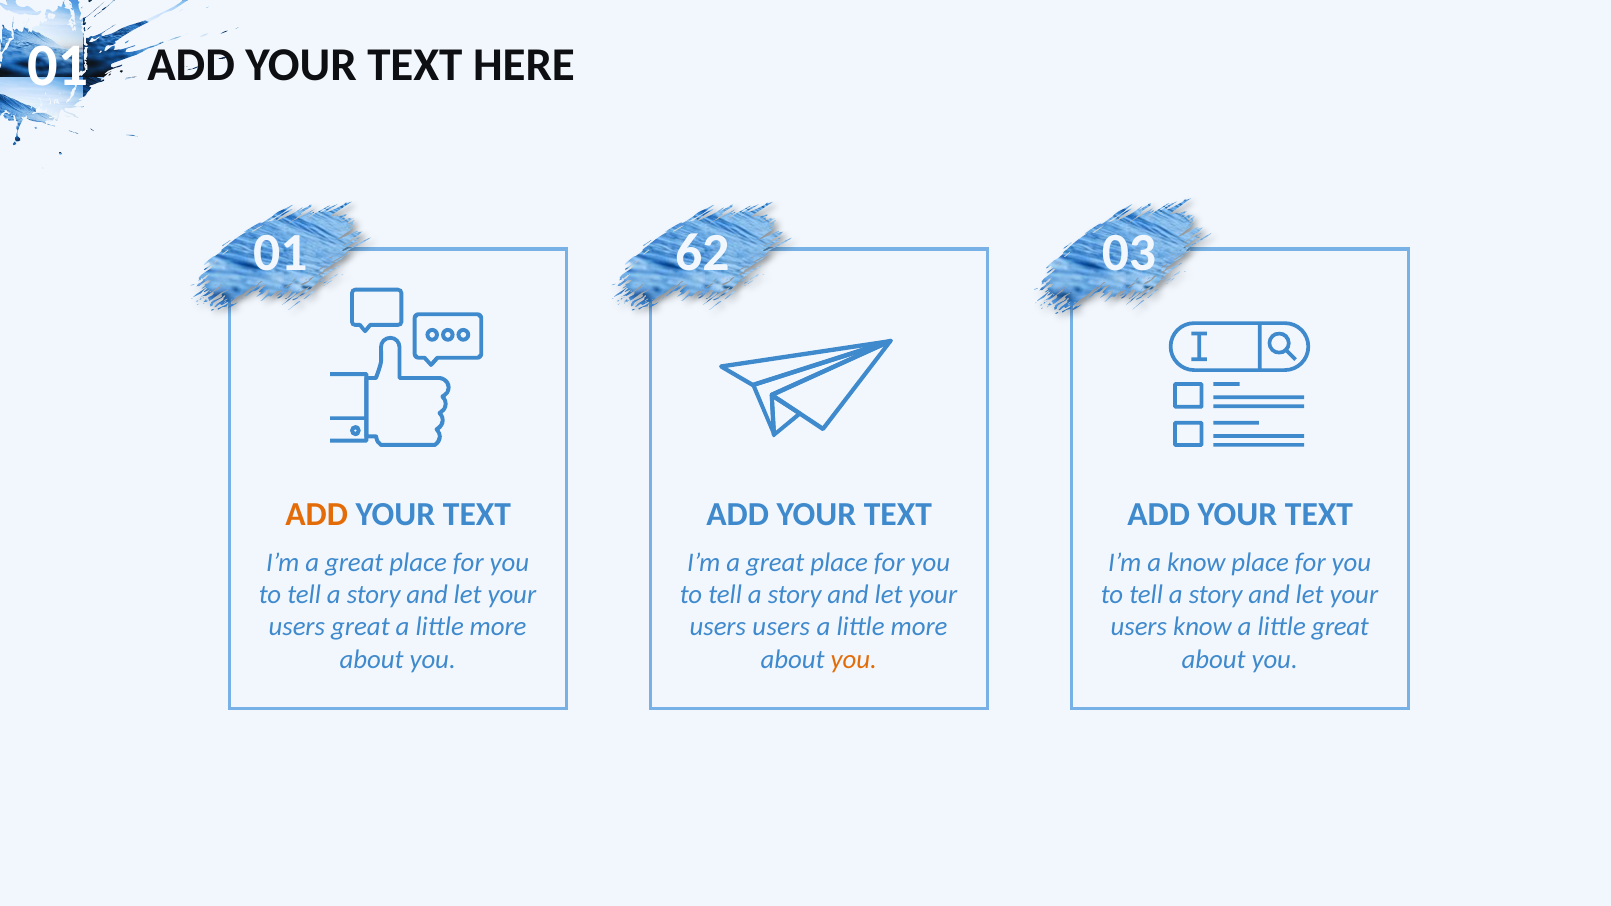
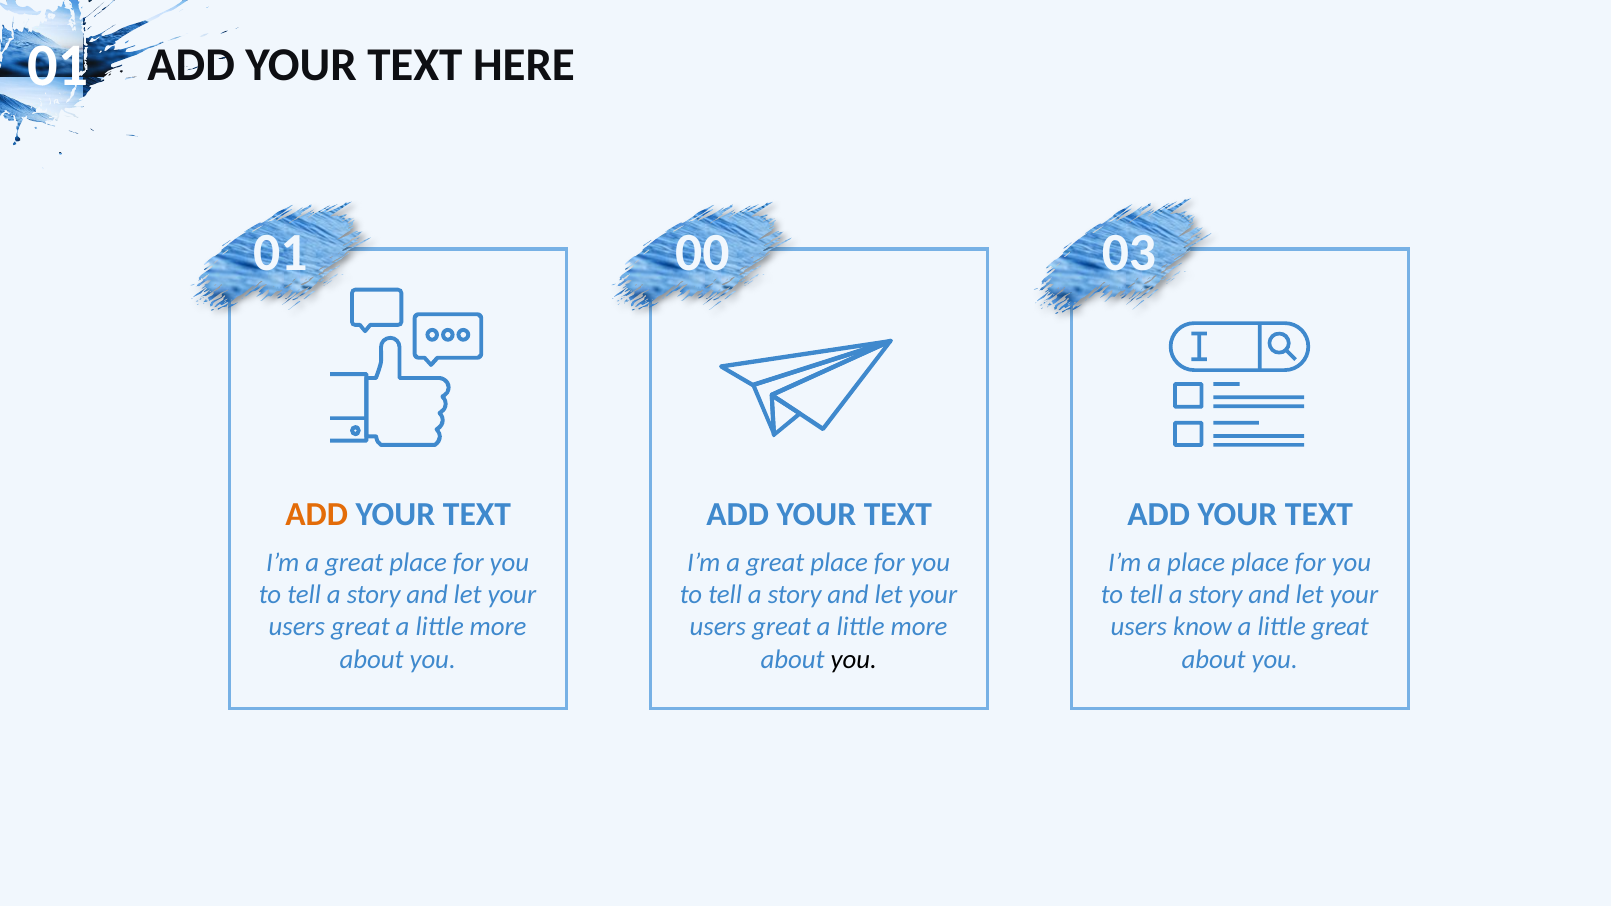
62: 62 -> 00
a know: know -> place
users at (781, 627): users -> great
you at (854, 659) colour: orange -> black
